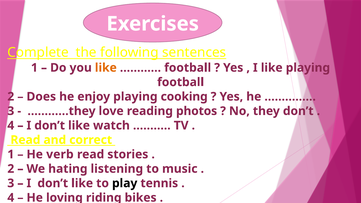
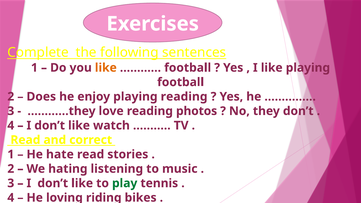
playing cooking: cooking -> reading
verb: verb -> hate
play colour: black -> green
